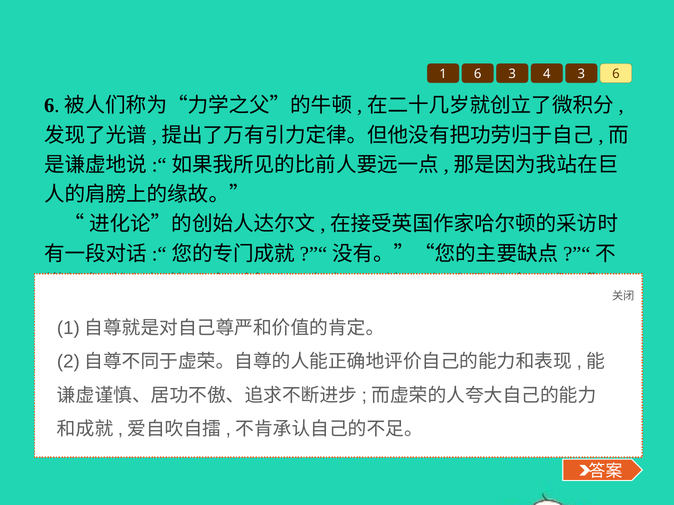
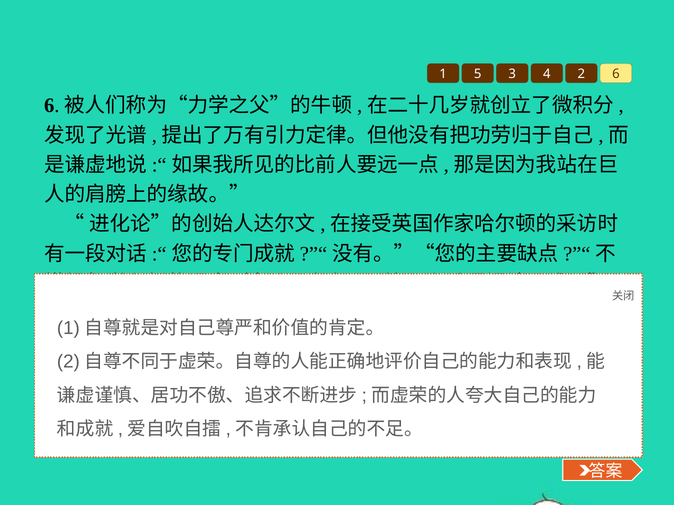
1 6: 6 -> 5
4 3: 3 -> 2
